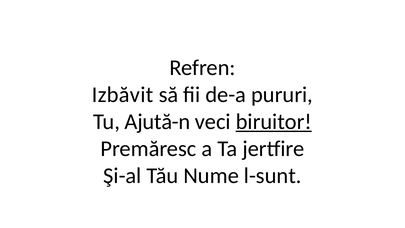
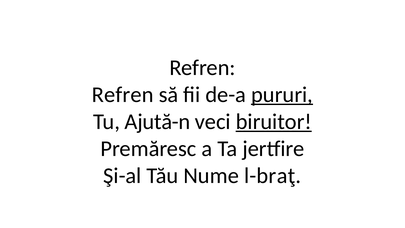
Izbăvit at (123, 95): Izbăvit -> Refren
pururi underline: none -> present
l-sunt: l-sunt -> l-braţ
